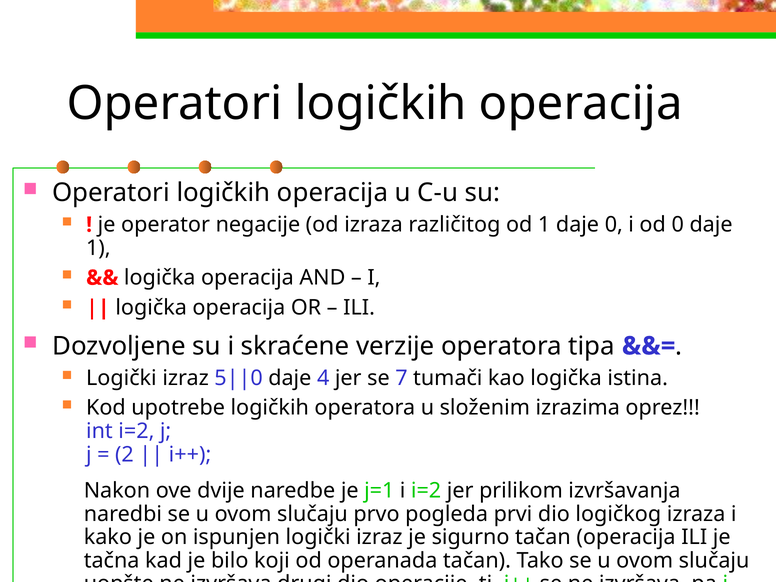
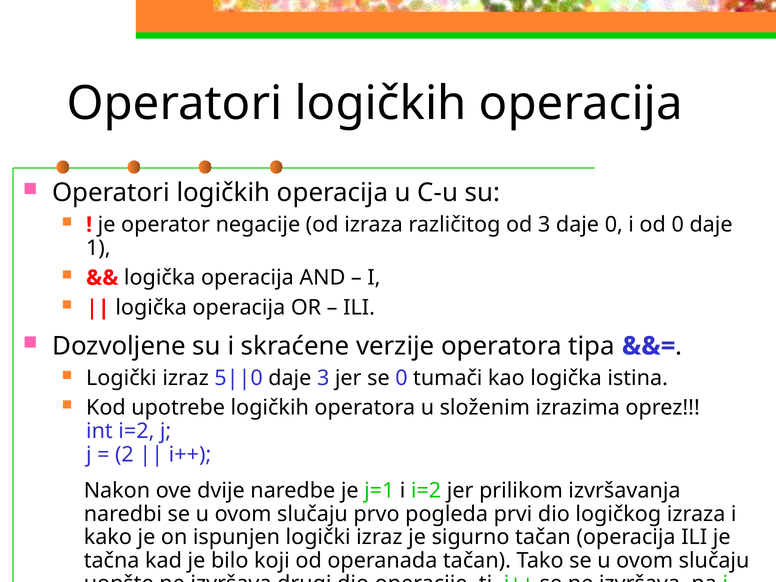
od 1: 1 -> 3
daje 4: 4 -> 3
se 7: 7 -> 0
